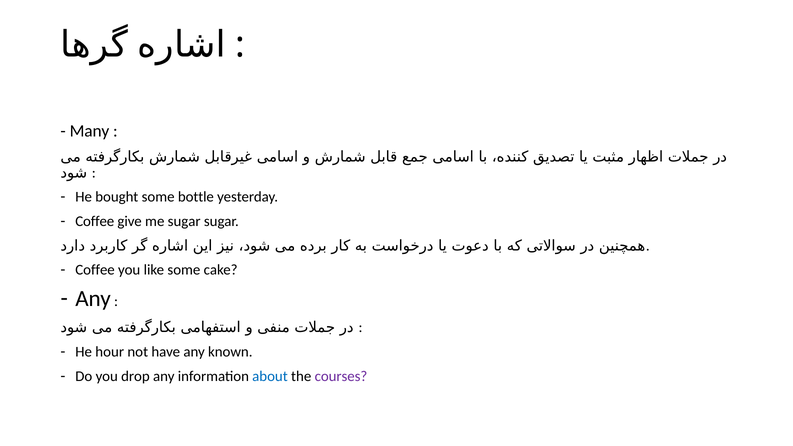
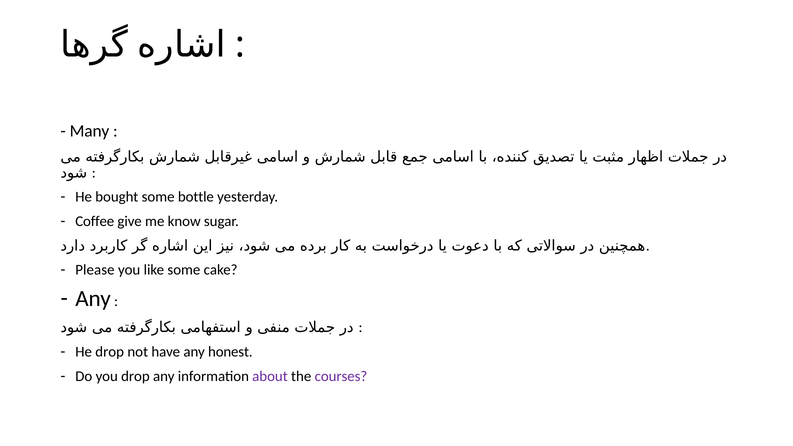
me sugar: sugar -> know
Coffee at (95, 270): Coffee -> Please
He hour: hour -> drop
known: known -> honest
about colour: blue -> purple
